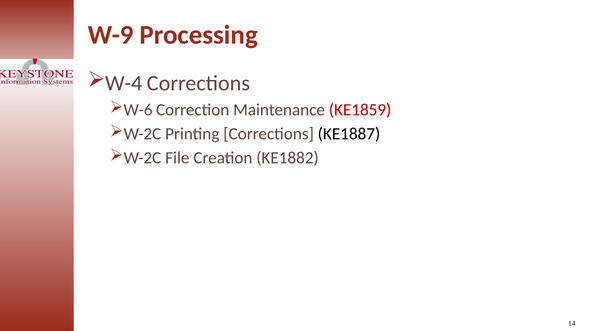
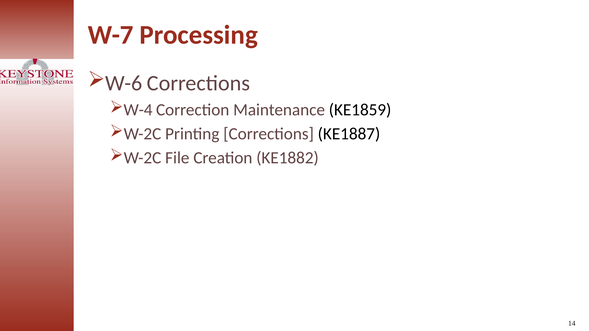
W-9: W-9 -> W-7
W-4: W-4 -> W-6
W-6: W-6 -> W-4
KE1859 colour: red -> black
